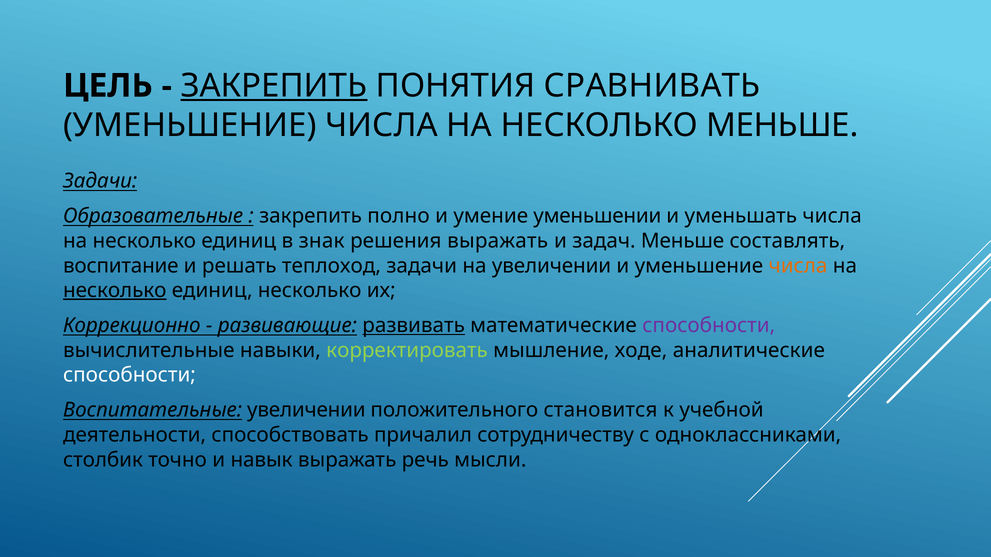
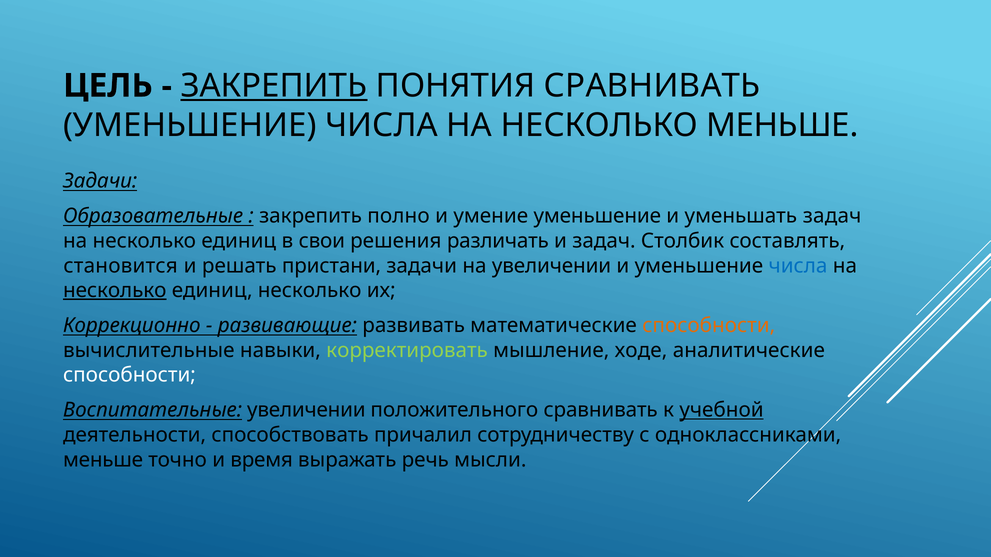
умение уменьшении: уменьшении -> уменьшение
уменьшать числа: числа -> задач
знак: знак -> свои
решения выражать: выражать -> различать
задач Меньше: Меньше -> Столбик
воспитание: воспитание -> становится
теплоход: теплоход -> пристани
числа at (798, 266) colour: orange -> blue
развивать underline: present -> none
способности at (709, 326) colour: purple -> orange
положительного становится: становится -> сравнивать
учебной underline: none -> present
столбик at (103, 460): столбик -> меньше
навык: навык -> время
